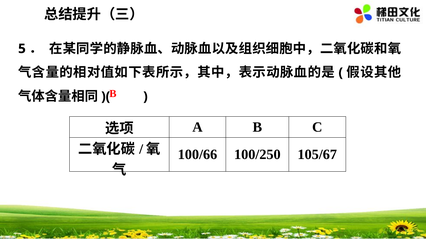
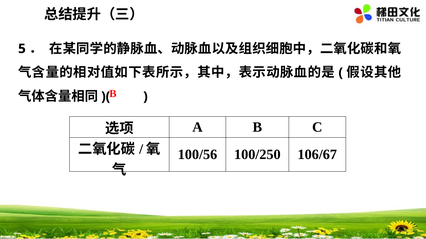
100/66: 100/66 -> 100/56
105/67: 105/67 -> 106/67
